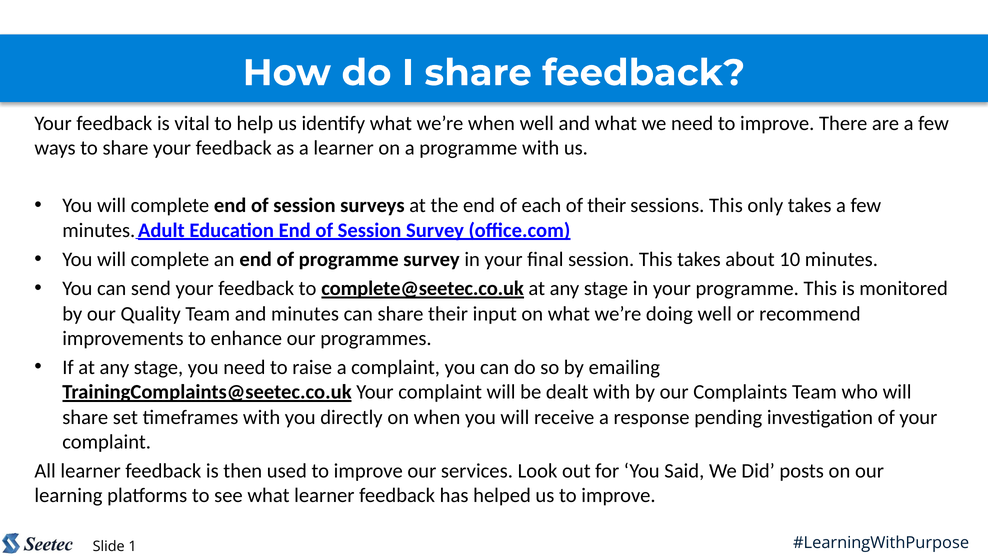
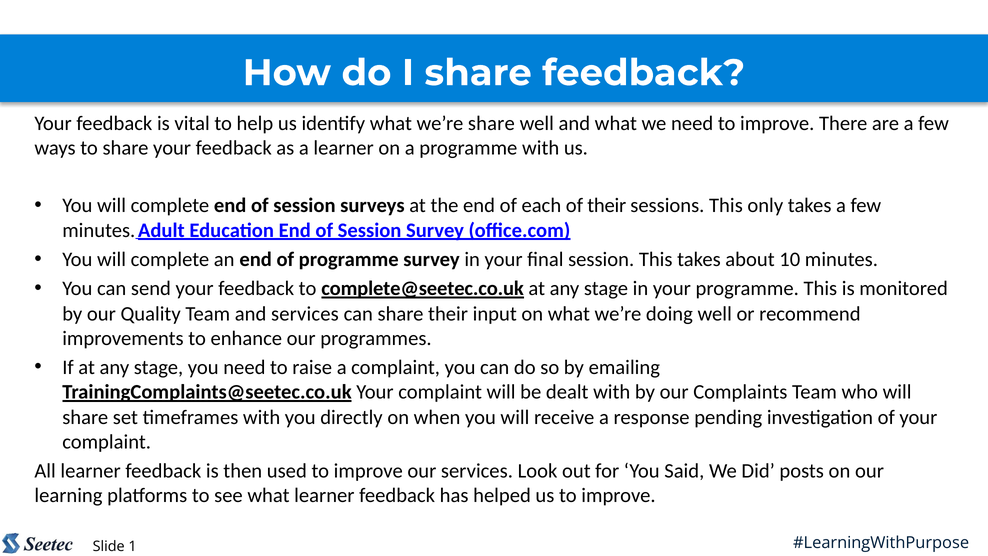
we’re when: when -> share
and minutes: minutes -> services
